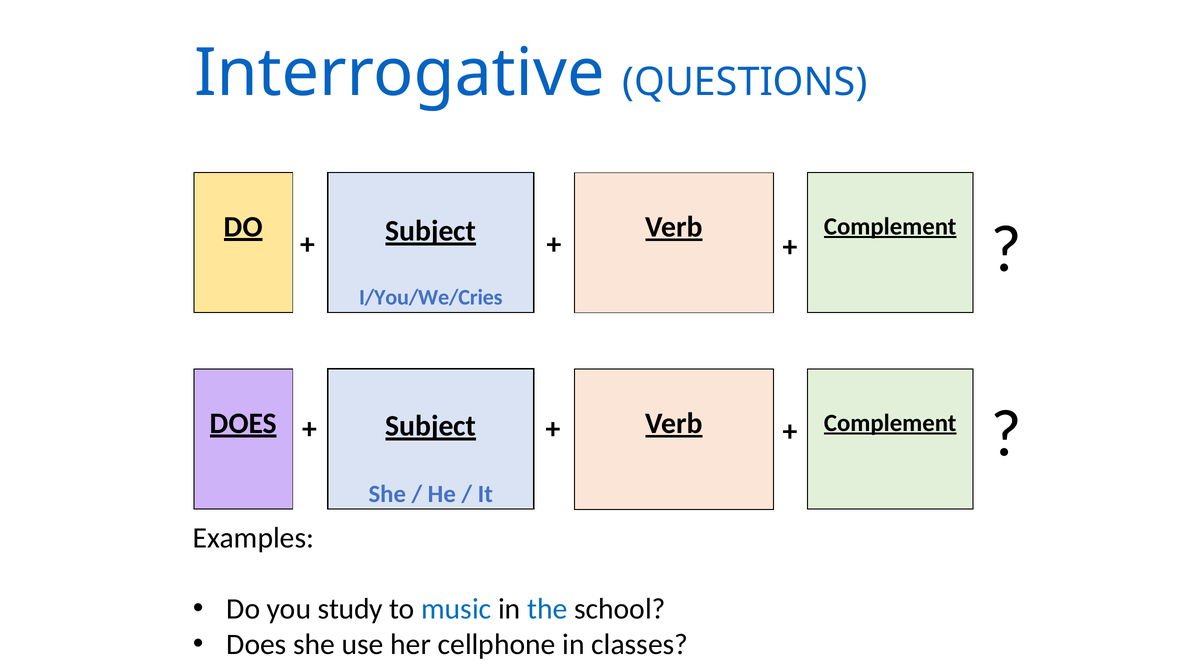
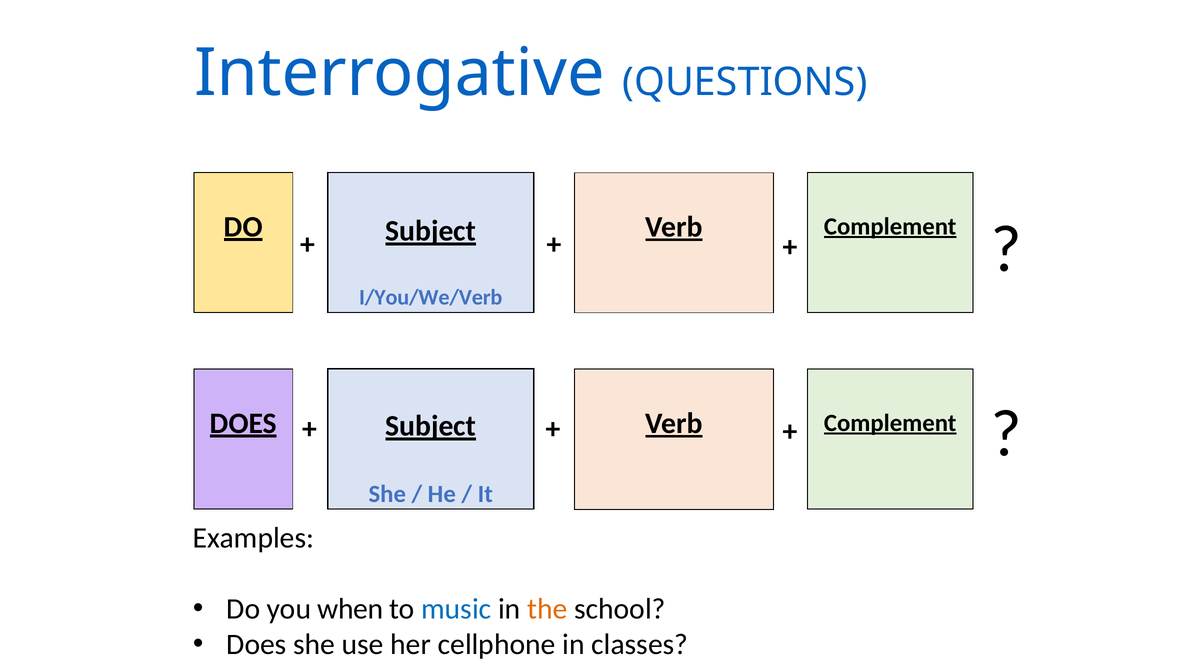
I/You/We/Cries: I/You/We/Cries -> I/You/We/Verb
study: study -> when
the colour: blue -> orange
